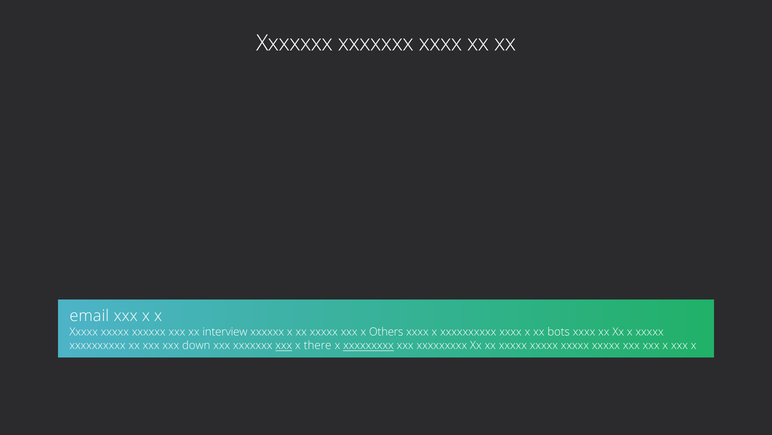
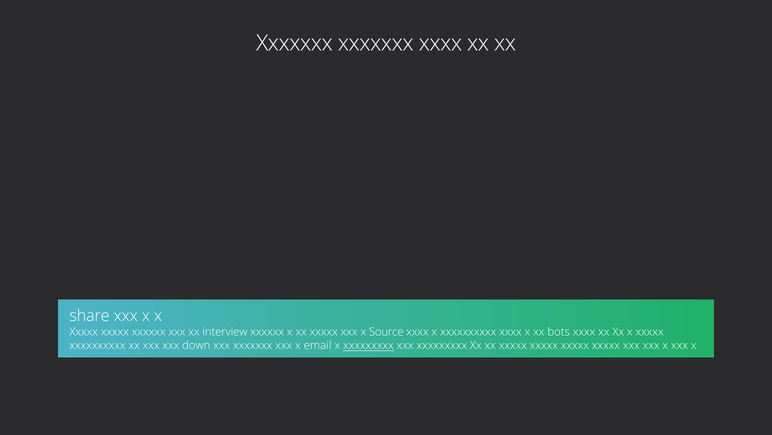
email: email -> share
Others: Others -> Source
xxx at (284, 345) underline: present -> none
there: there -> email
